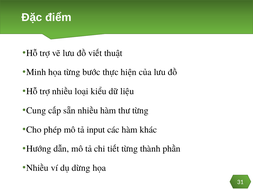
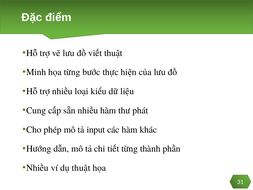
thư từng: từng -> phát
dụ dừng: dừng -> thuật
